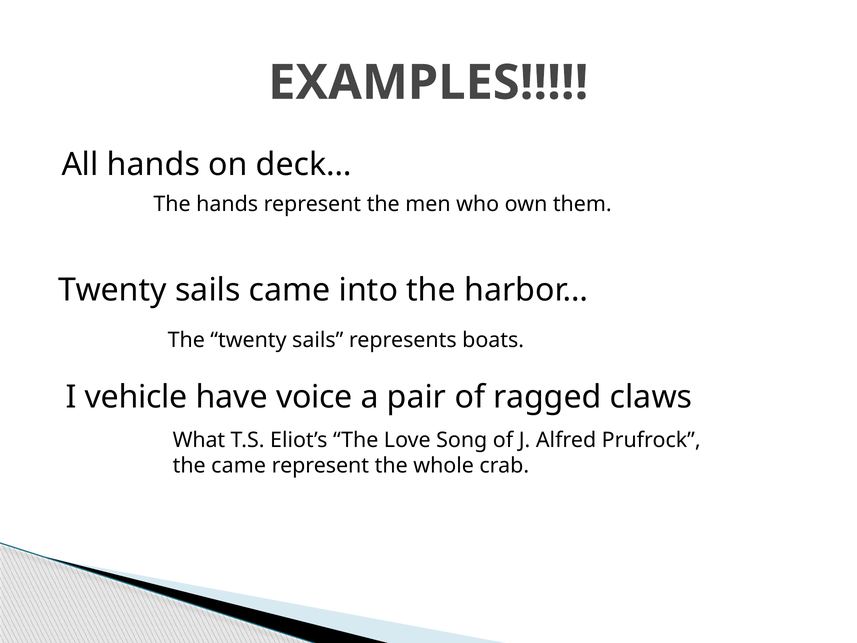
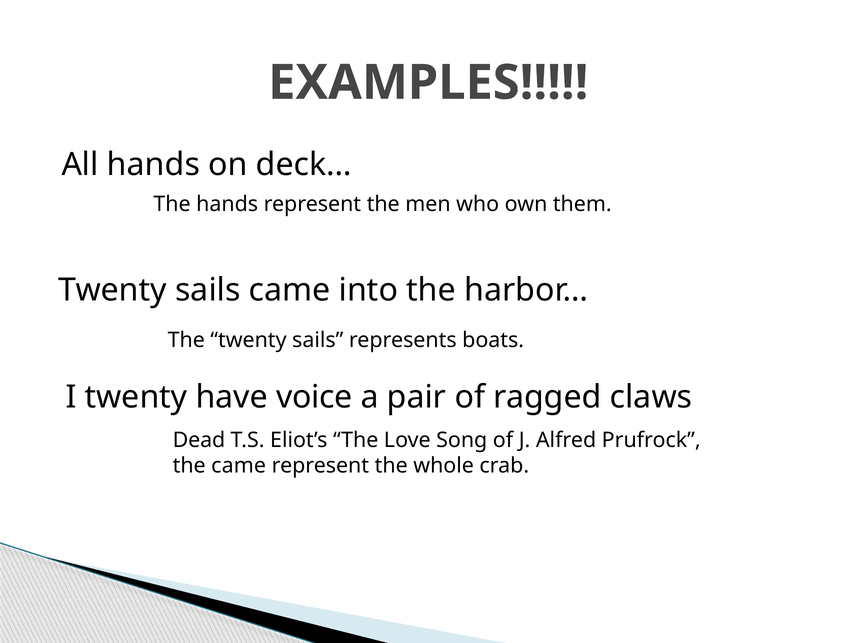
I vehicle: vehicle -> twenty
What: What -> Dead
